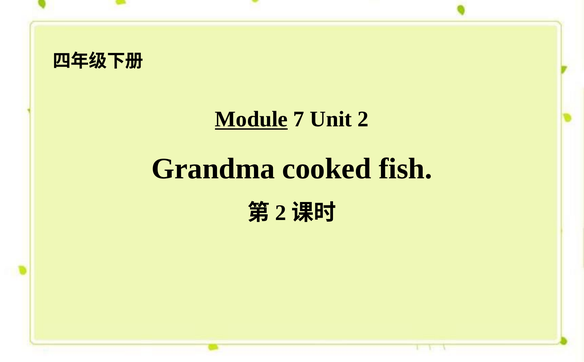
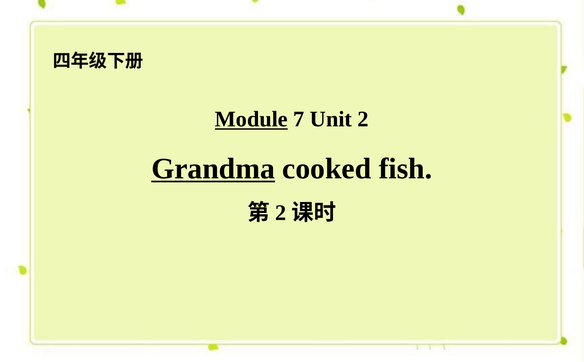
Grandma underline: none -> present
